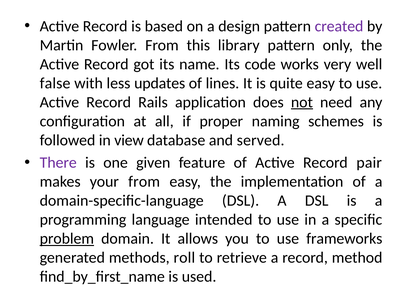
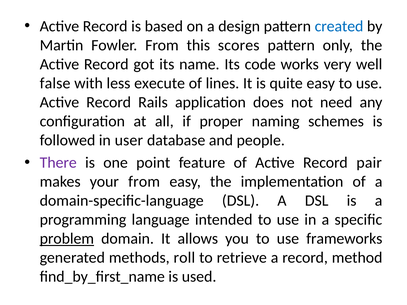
created colour: purple -> blue
library: library -> scores
updates: updates -> execute
not underline: present -> none
view: view -> user
served: served -> people
given: given -> point
